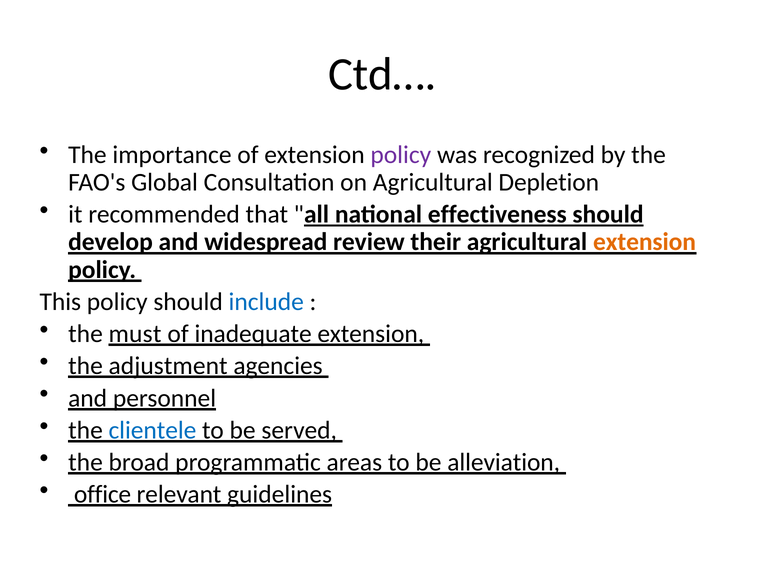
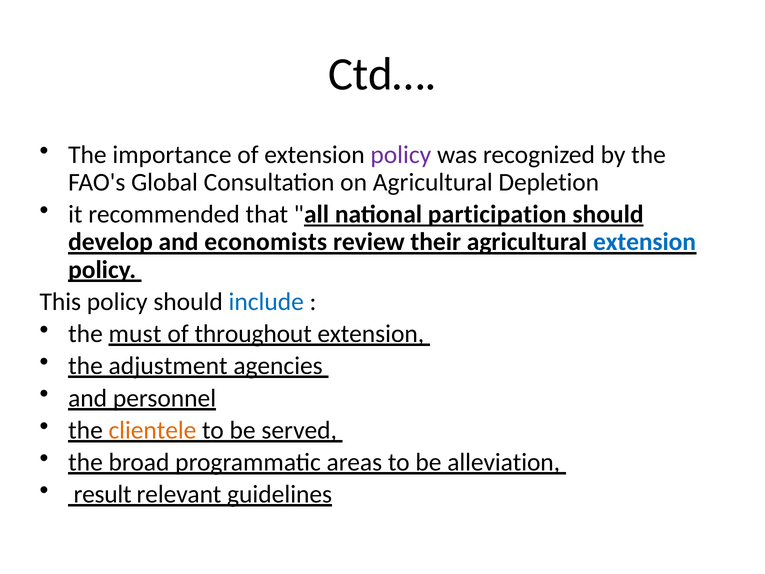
effectiveness: effectiveness -> participation
widespread: widespread -> economists
extension at (645, 242) colour: orange -> blue
inadequate: inadequate -> throughout
clientele colour: blue -> orange
office: office -> result
